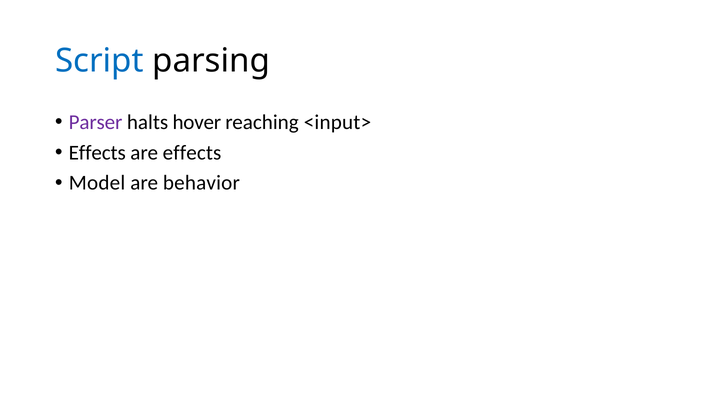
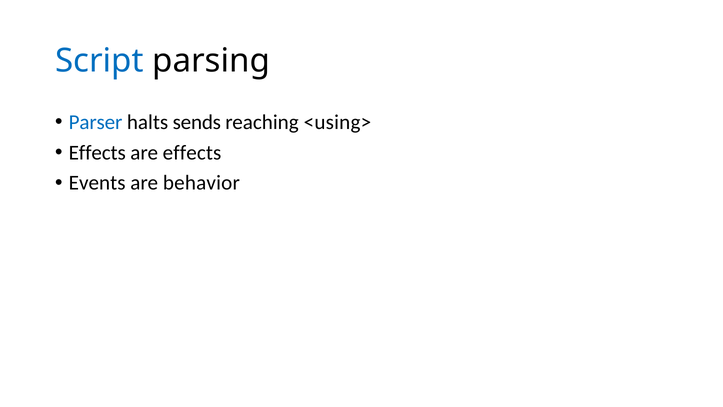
Parser colour: purple -> blue
hover: hover -> sends
<input>: <input> -> <using>
Model: Model -> Events
